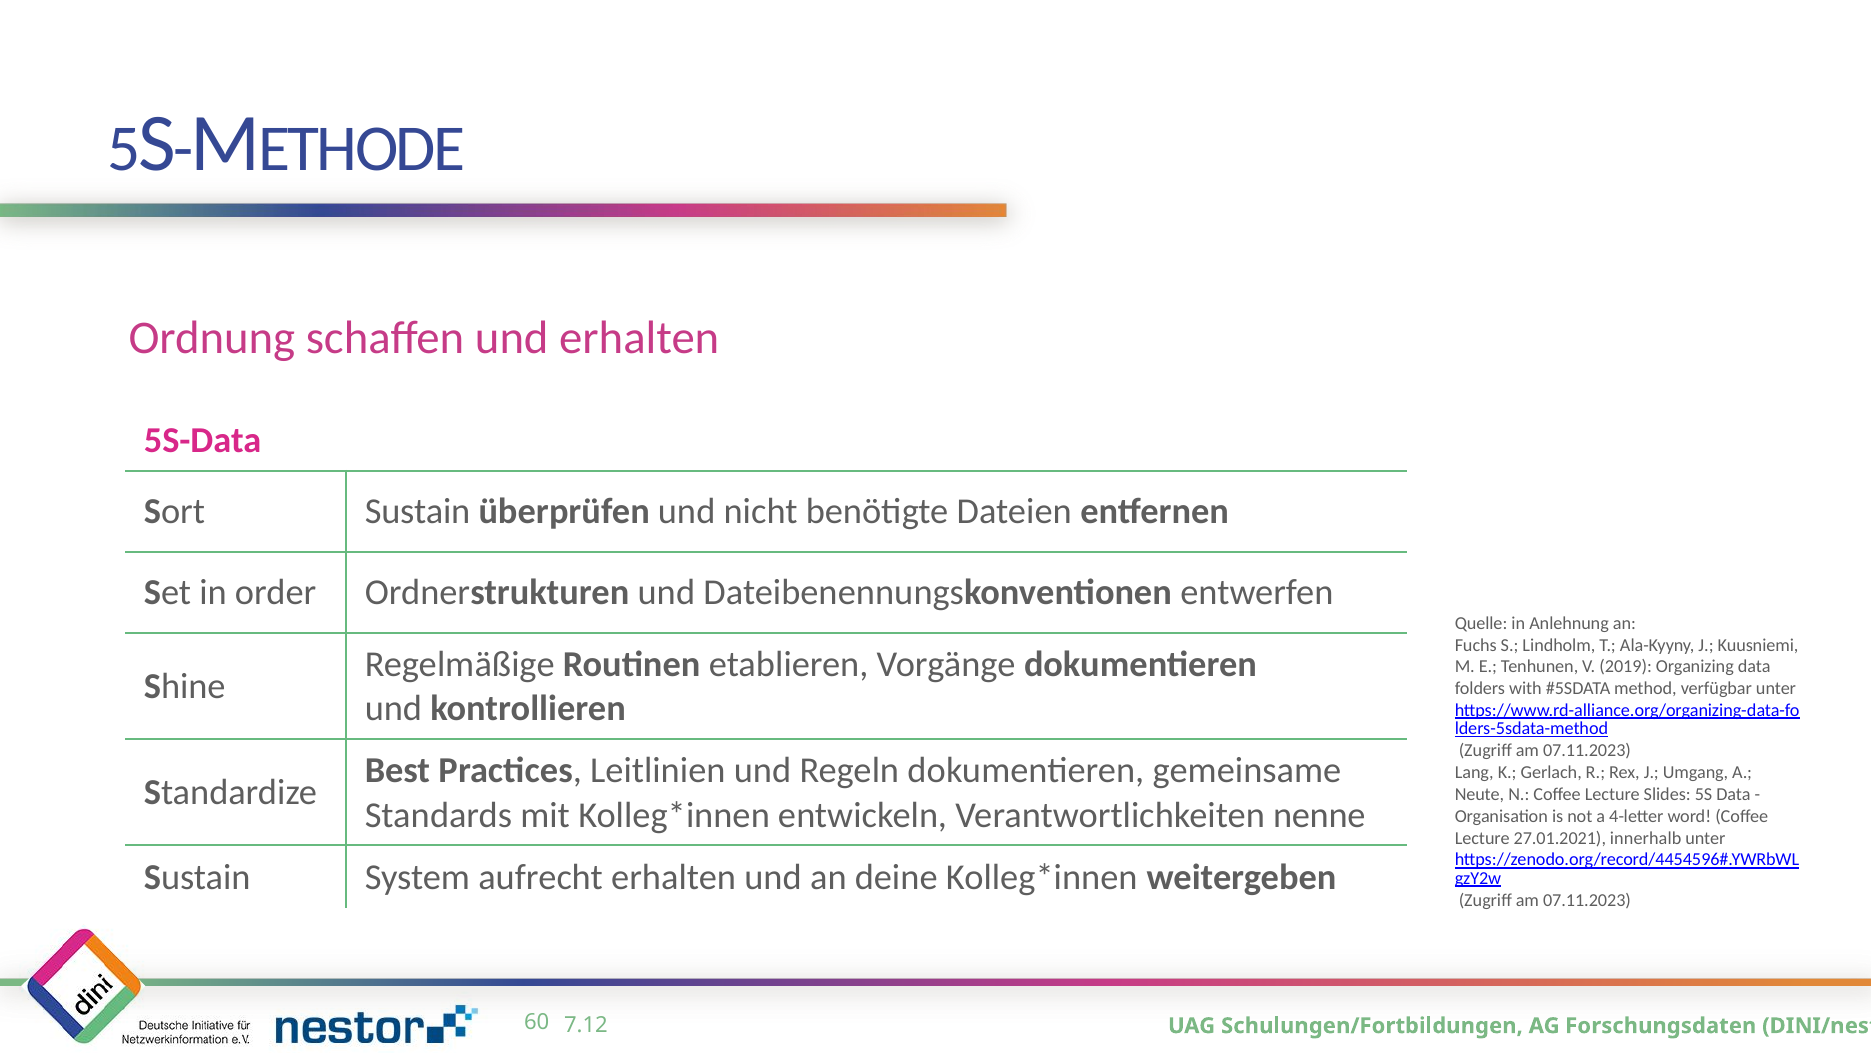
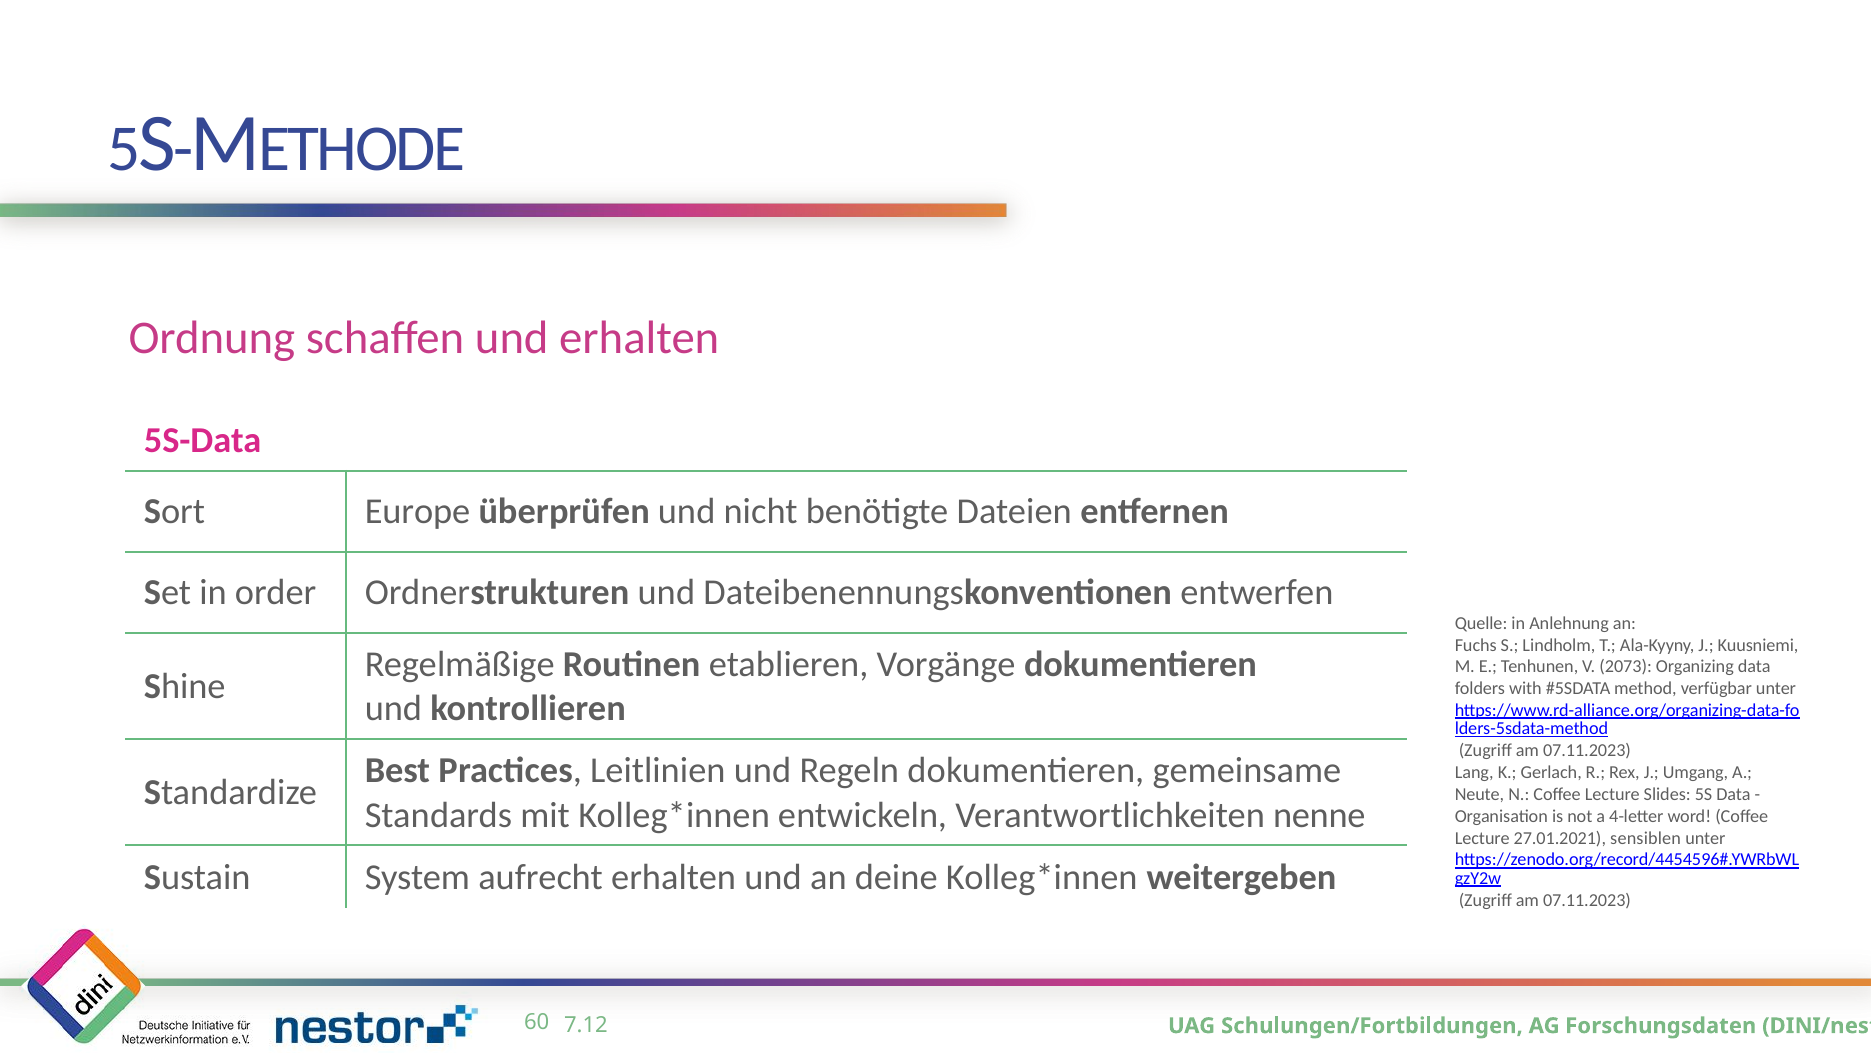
Sort Sustain: Sustain -> Europe
2019: 2019 -> 2073
innerhalb: innerhalb -> sensiblen
